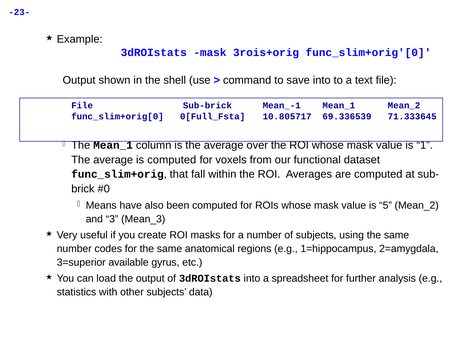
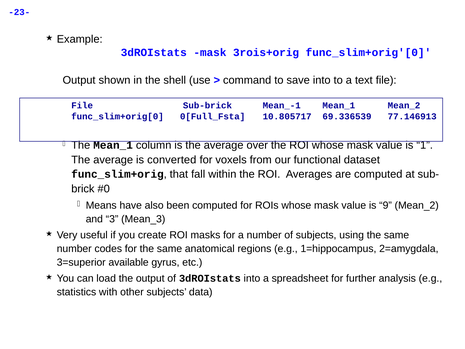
71.333645: 71.333645 -> 77.146913
is computed: computed -> converted
5: 5 -> 9
